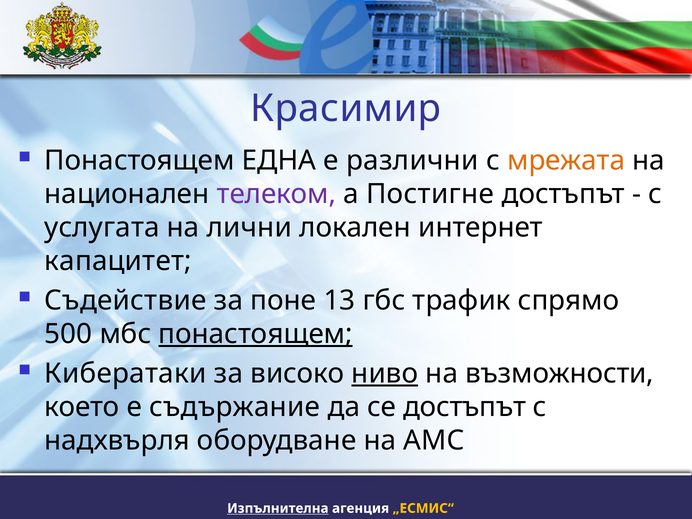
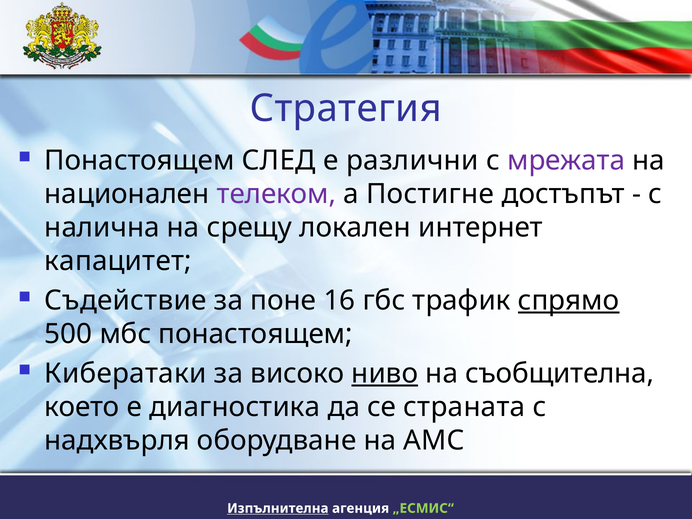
Красимир: Красимир -> Стратегия
ЕДНА: ЕДНА -> СЛЕД
мрежата colour: orange -> purple
услугата: услугата -> налична
лични: лични -> срещу
13: 13 -> 16
спрямо underline: none -> present
понастоящем at (256, 334) underline: present -> none
възможности: възможности -> съобщителна
съдържание: съдържание -> диагностика
се достъпът: достъпът -> страната
„ЕСМИС“ colour: yellow -> light green
